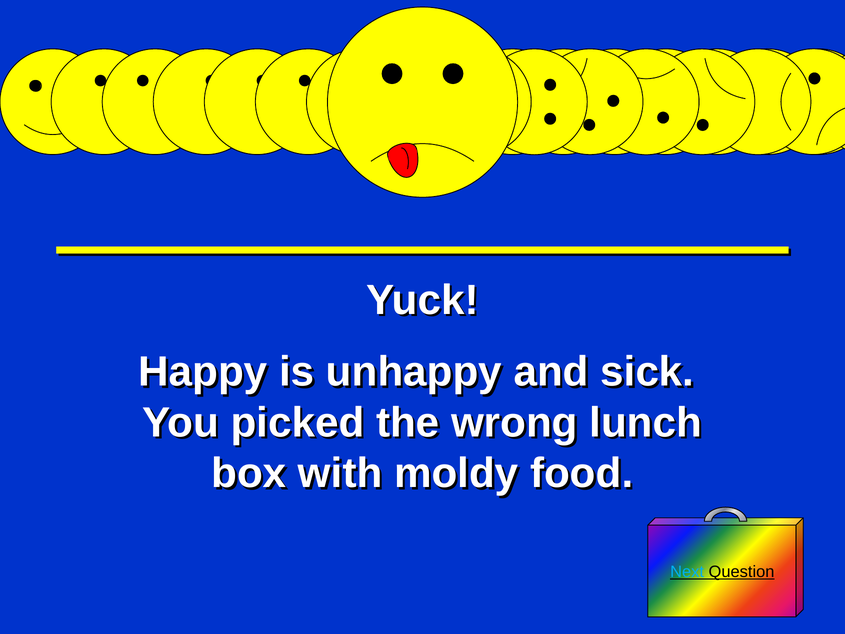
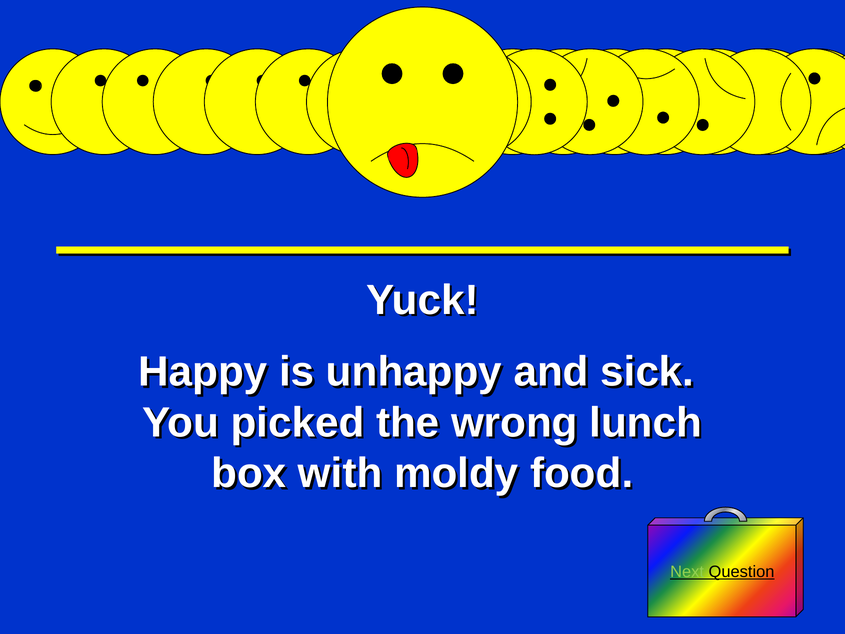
Next colour: light blue -> light green
